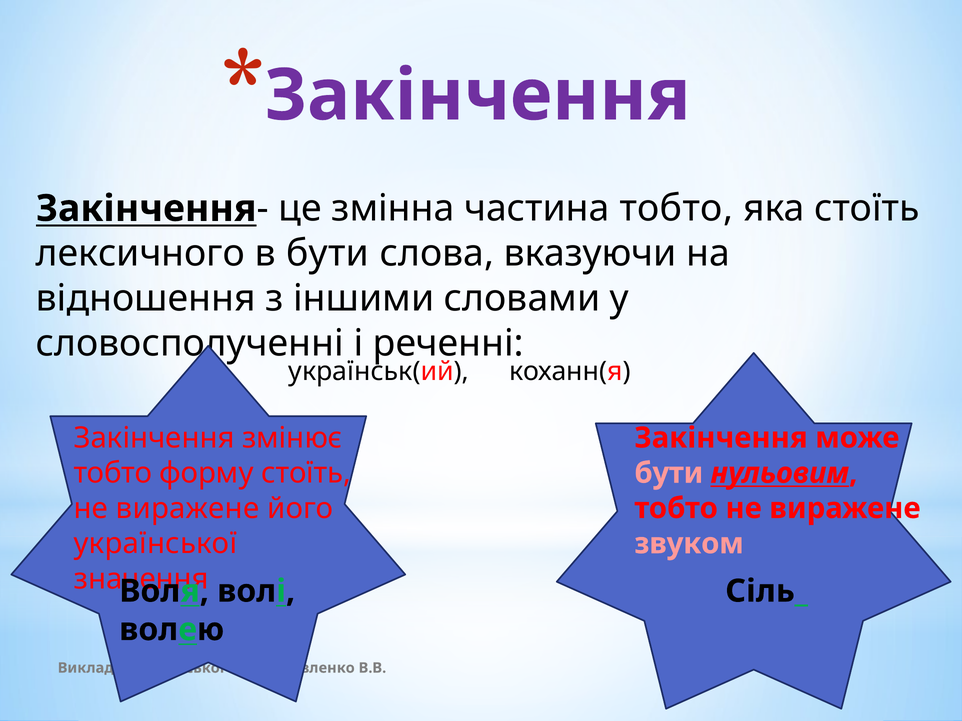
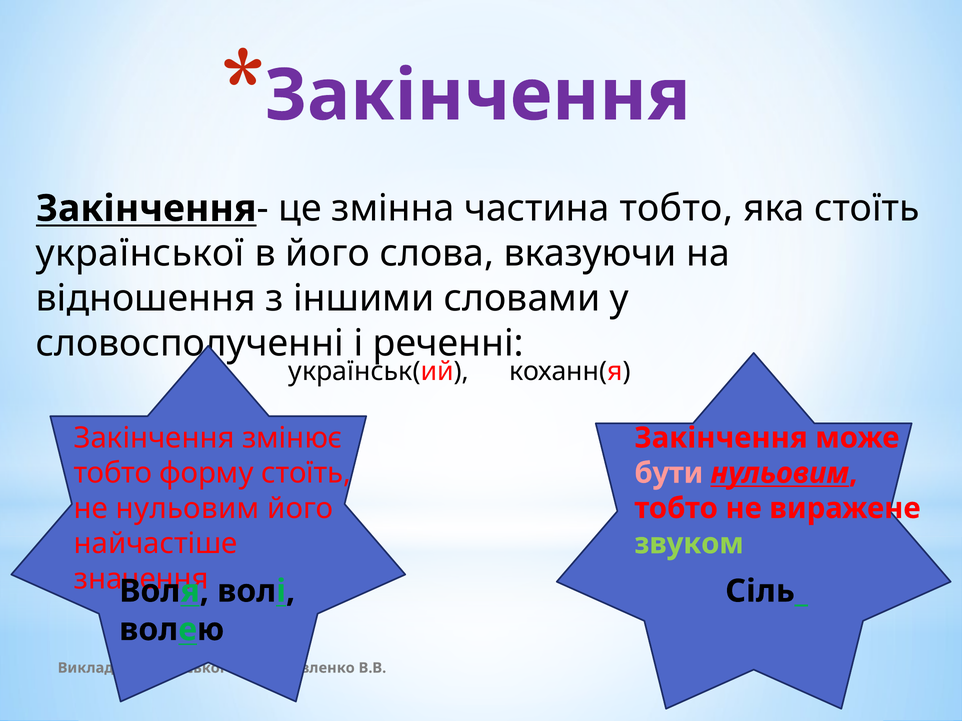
лексичного at (140, 254): лексичного -> української
в бути: бути -> його
виражене at (188, 509): виражене -> нульовим
української at (156, 544): української -> найчастіше
звуком colour: pink -> light green
